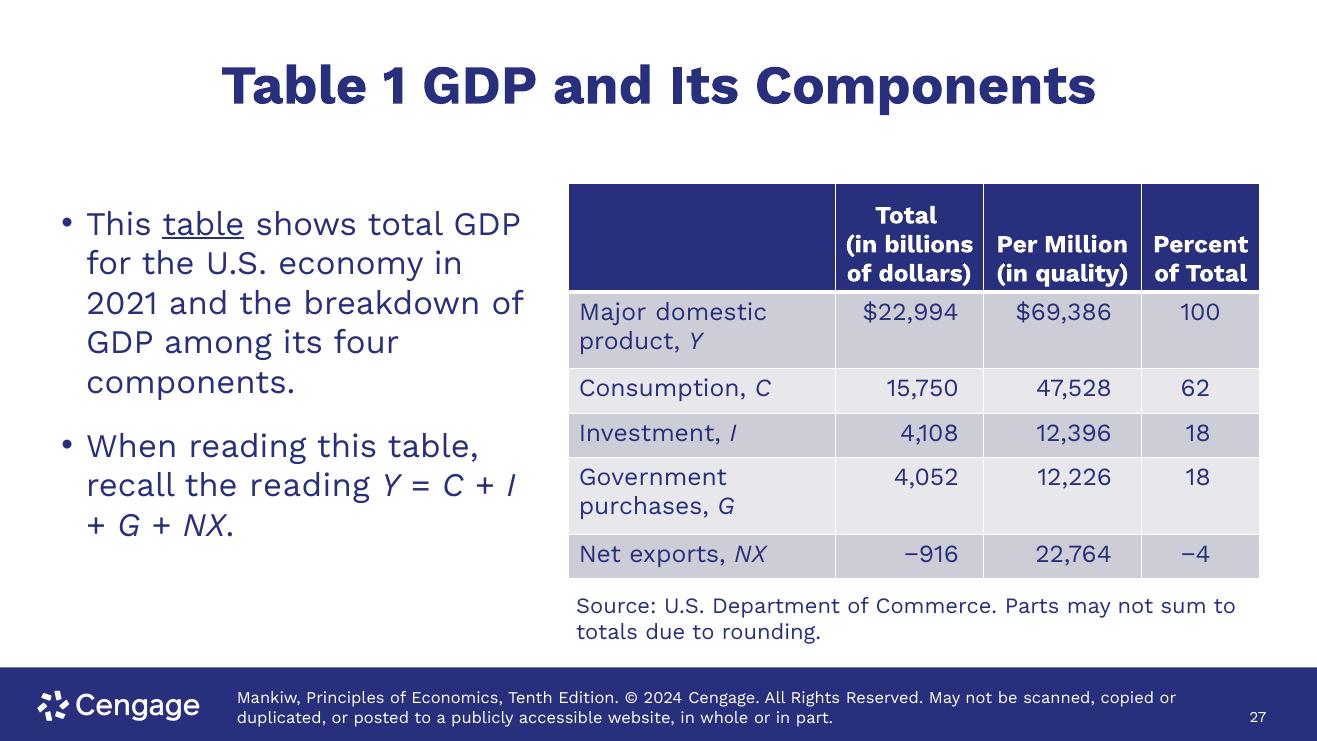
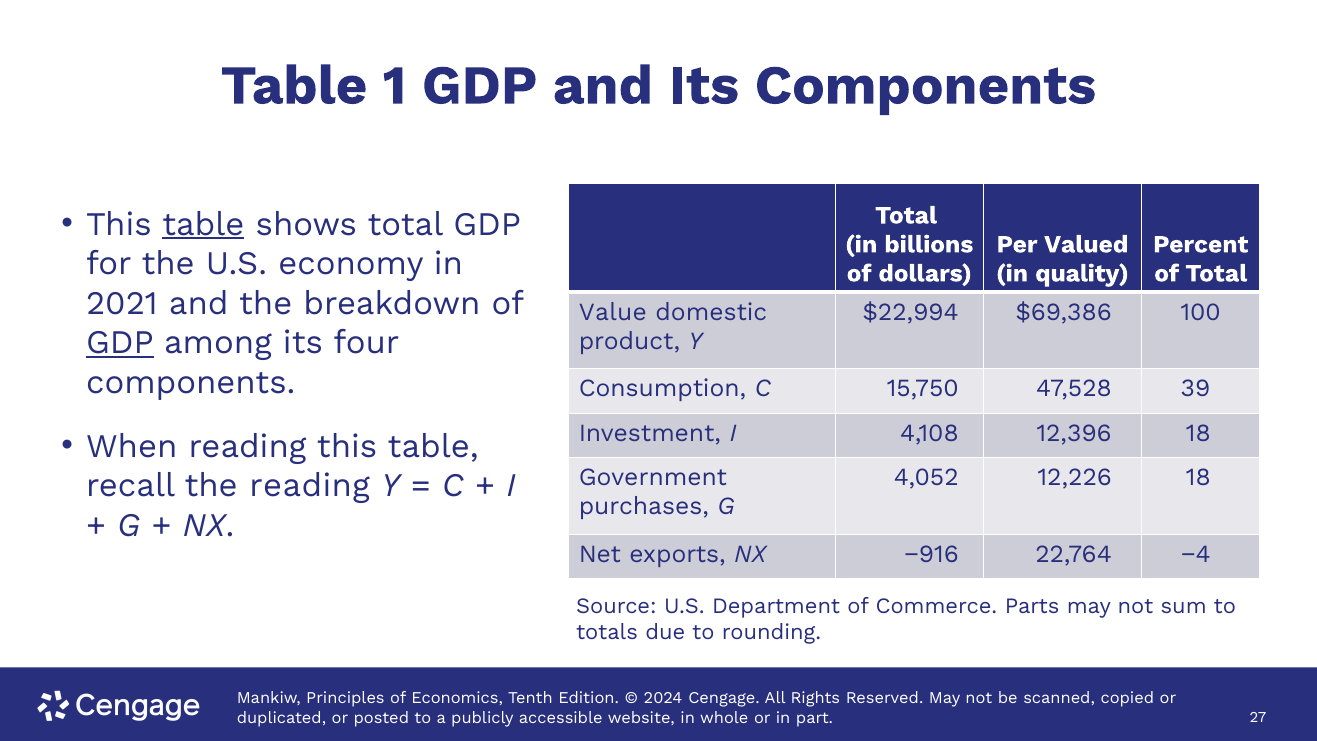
Million: Million -> Valued
Major: Major -> Value
GDP at (120, 343) underline: none -> present
62: 62 -> 39
